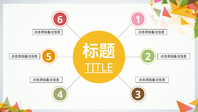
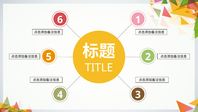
TITLE underline: present -> none
